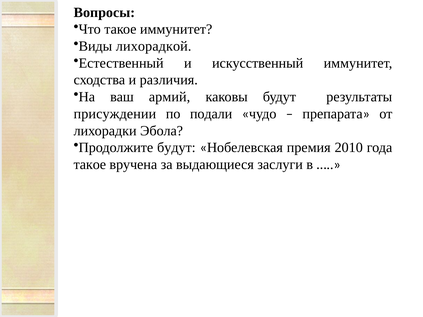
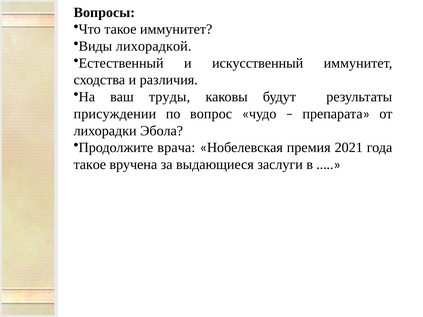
армий: армий -> труды
подали: подали -> вопрос
Продолжите будут: будут -> врача
2010: 2010 -> 2021
